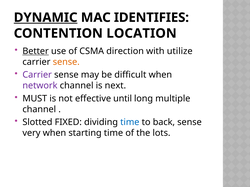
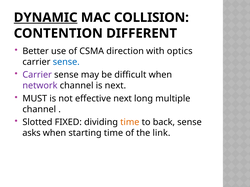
IDENTIFIES: IDENTIFIES -> COLLISION
LOCATION: LOCATION -> DIFFERENT
Better underline: present -> none
utilize: utilize -> optics
sense at (66, 62) colour: orange -> blue
effective until: until -> next
time at (130, 123) colour: blue -> orange
very: very -> asks
lots: lots -> link
